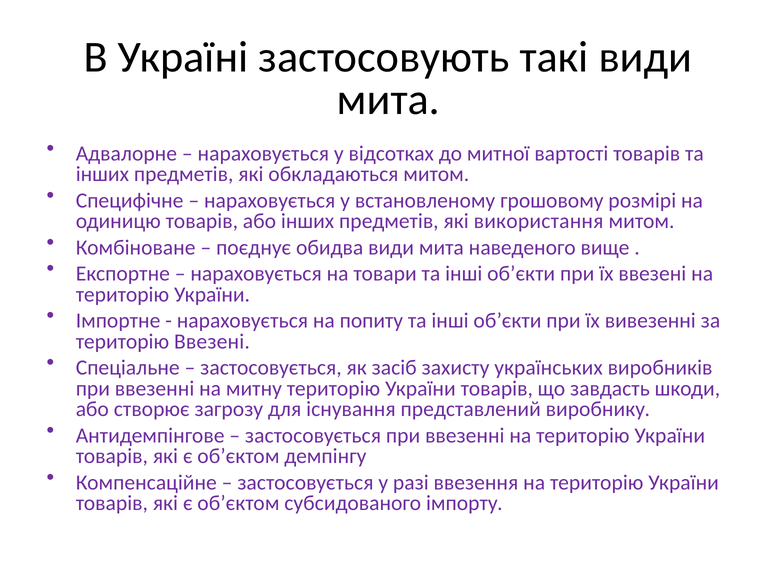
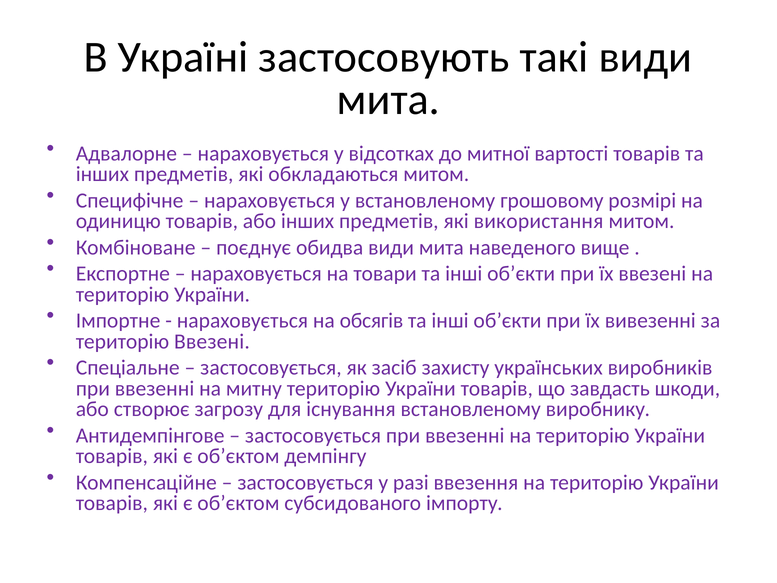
попиту: попиту -> обсягів
існування представлений: представлений -> встановленому
